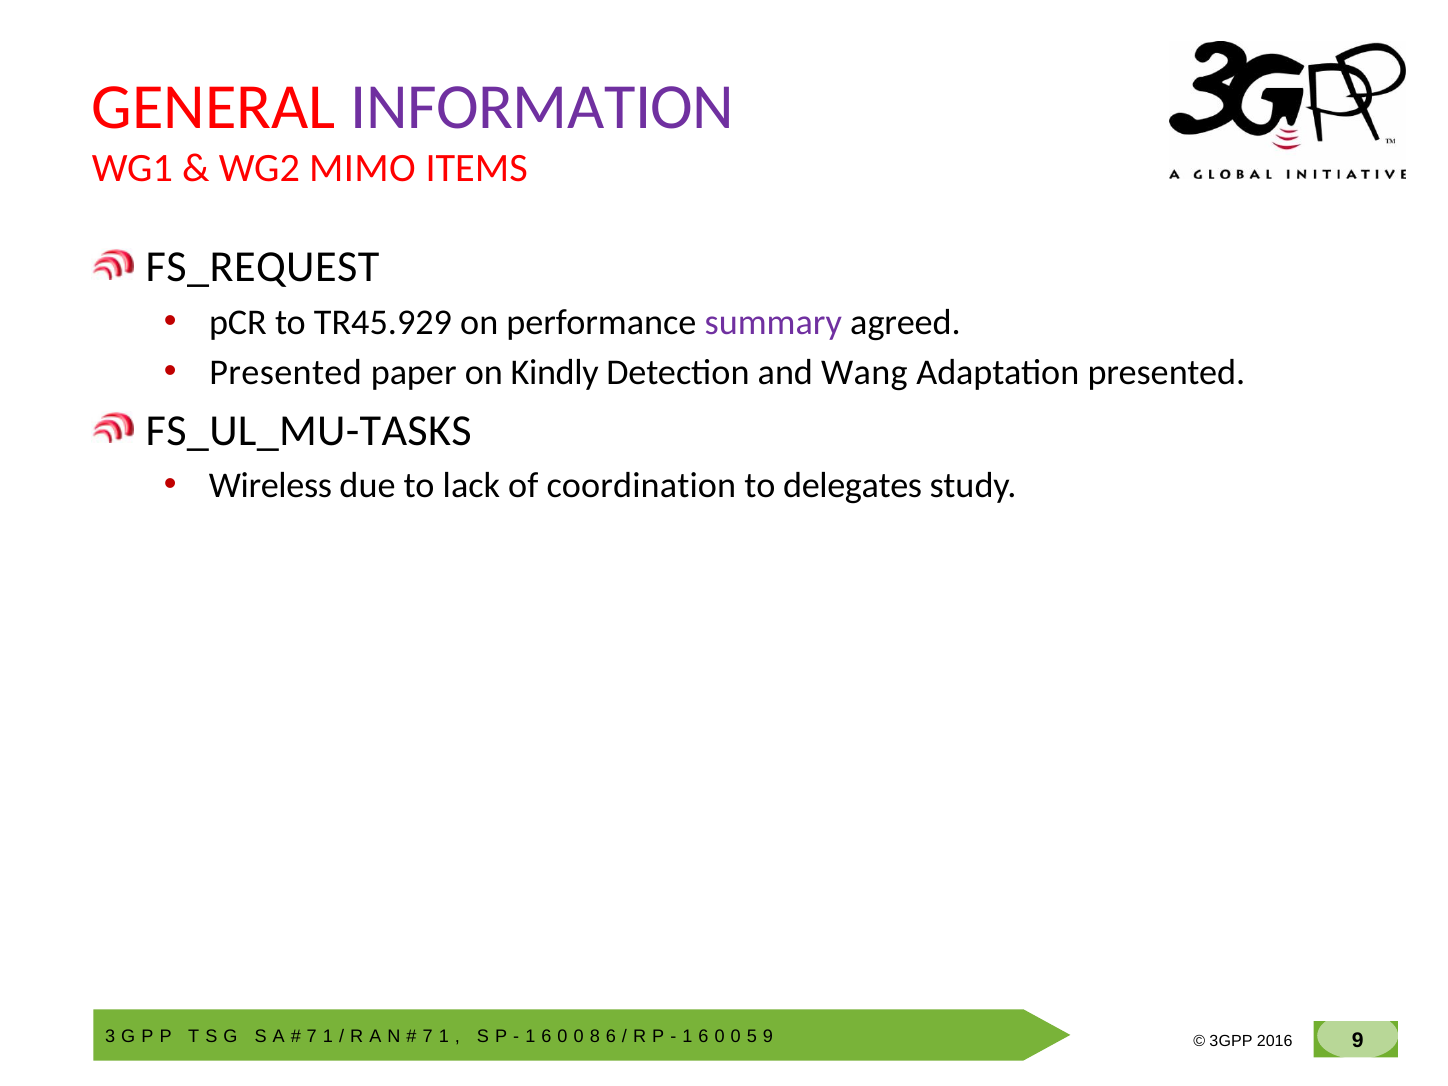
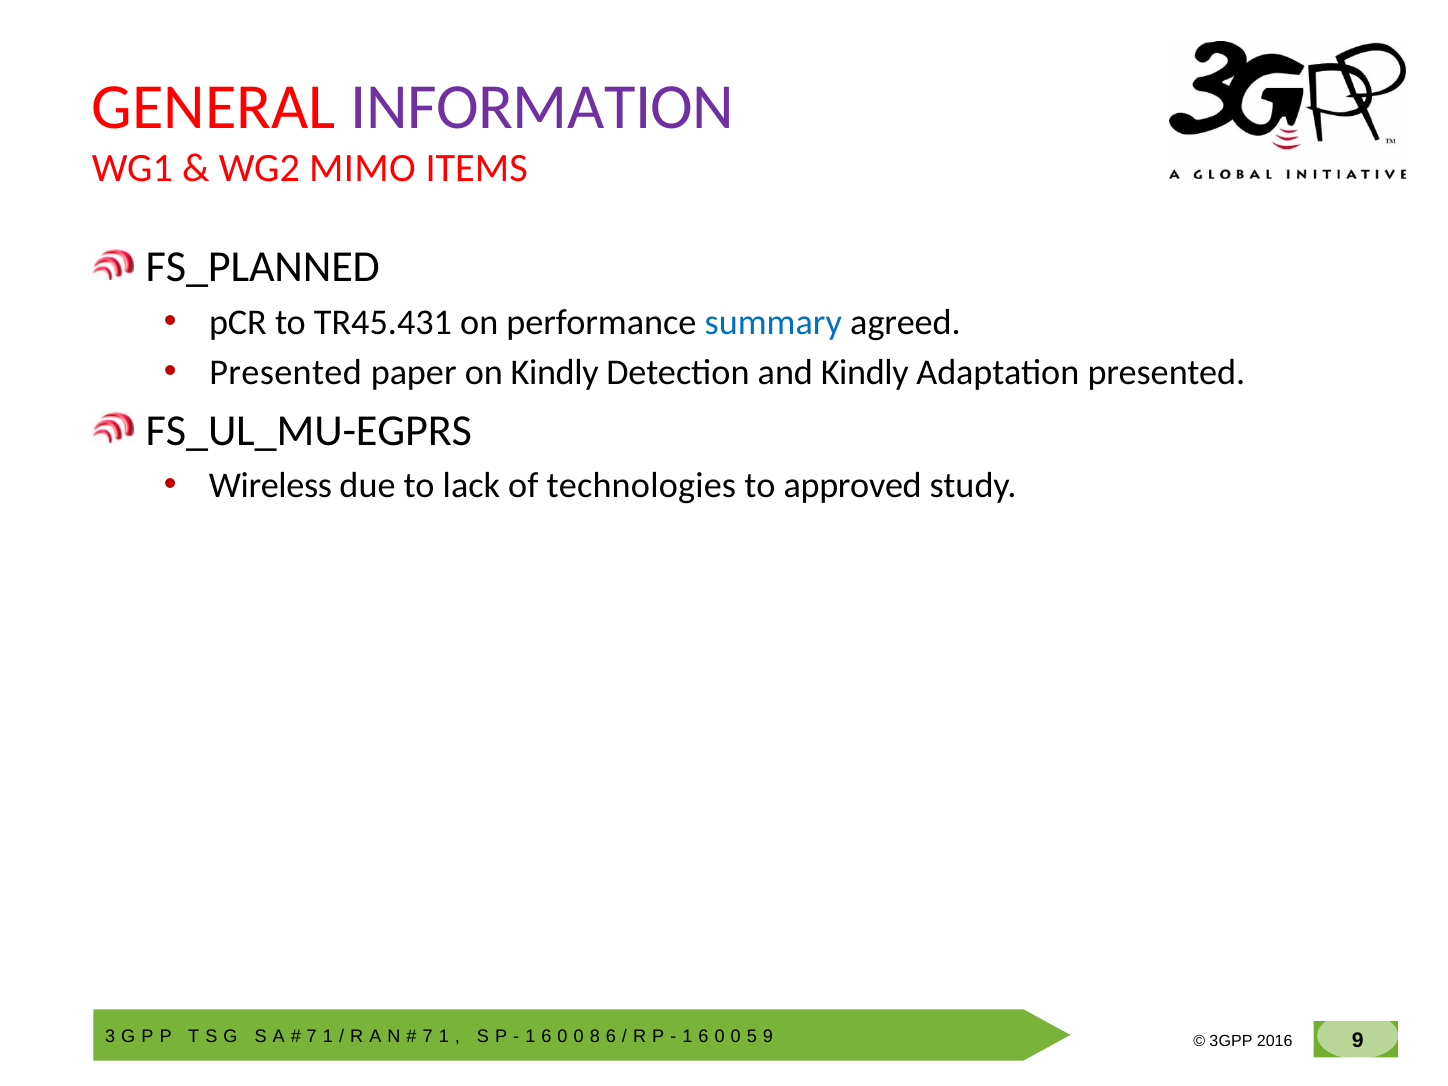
FS_REQUEST: FS_REQUEST -> FS_PLANNED
TR45.929: TR45.929 -> TR45.431
summary colour: purple -> blue
and Wang: Wang -> Kindly
FS_UL_MU-TASKS: FS_UL_MU-TASKS -> FS_UL_MU-EGPRS
coordination: coordination -> technologies
delegates: delegates -> approved
